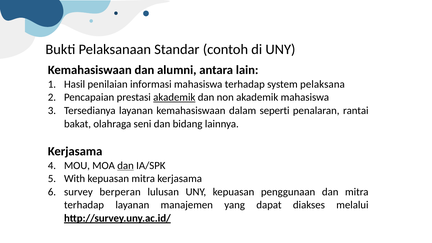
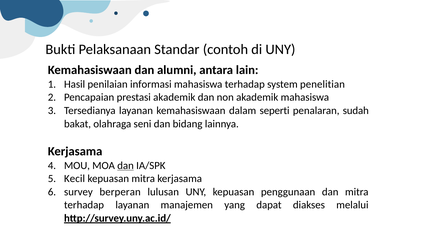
pelaksana: pelaksana -> penelitian
akademik at (174, 97) underline: present -> none
rantai: rantai -> sudah
With: With -> Kecil
